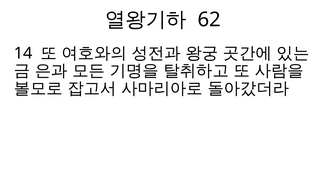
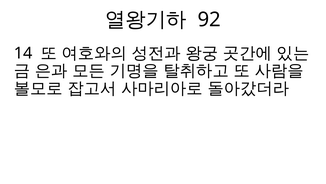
62: 62 -> 92
